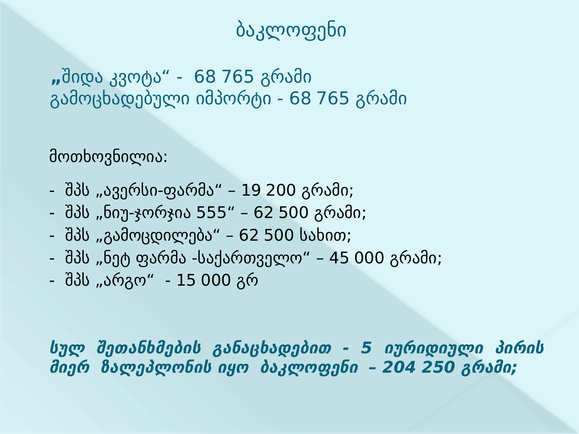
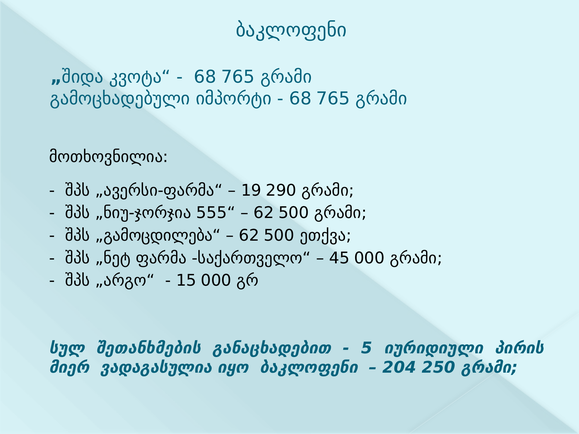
200: 200 -> 290
სახით: სახით -> ეთქვა
ზალეპლონის: ზალეპლონის -> ვადაგასულია
